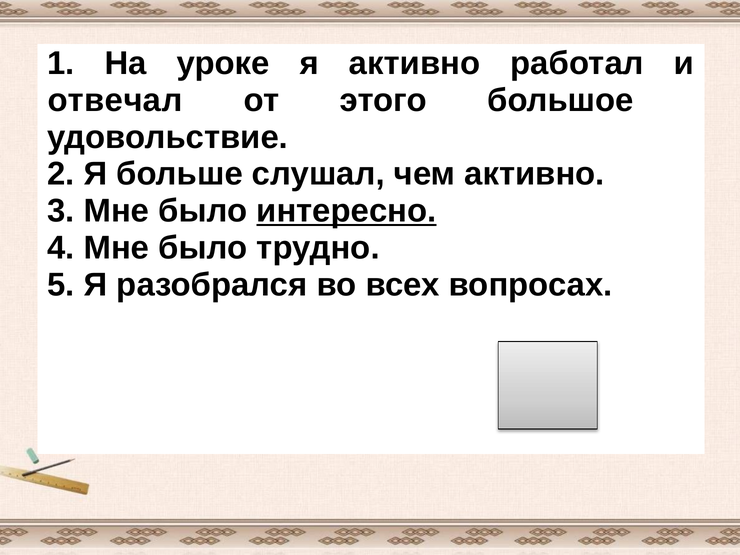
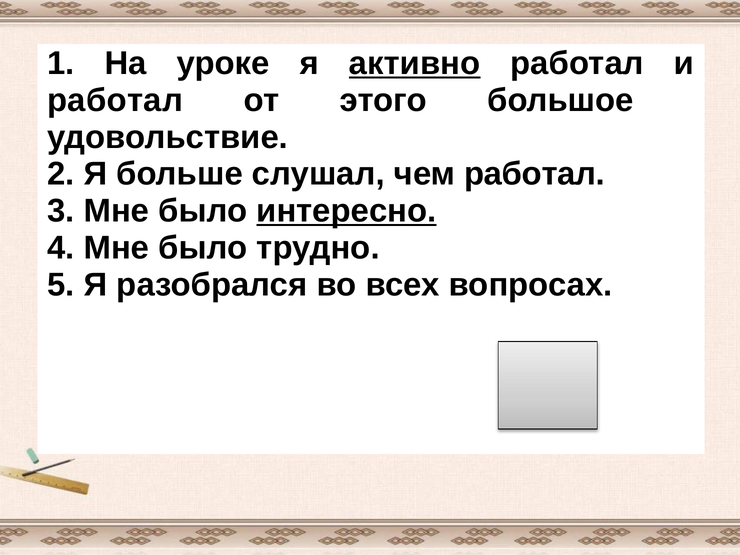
активно at (415, 63) underline: none -> present
отвечал at (115, 100): отвечал -> работал
чем активно: активно -> работал
